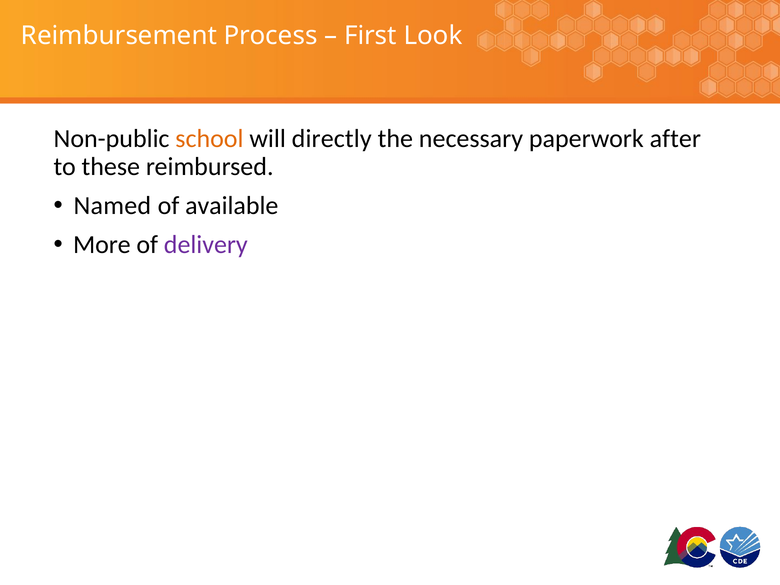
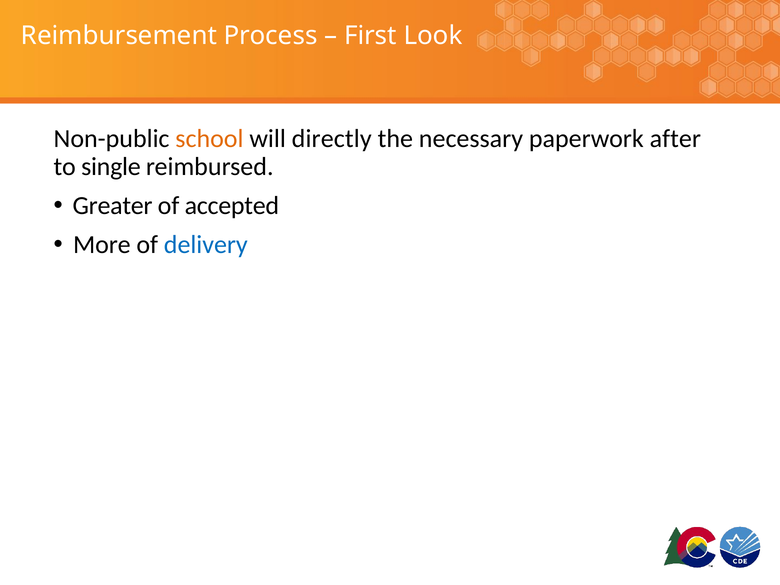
these: these -> single
Named: Named -> Greater
available: available -> accepted
delivery colour: purple -> blue
